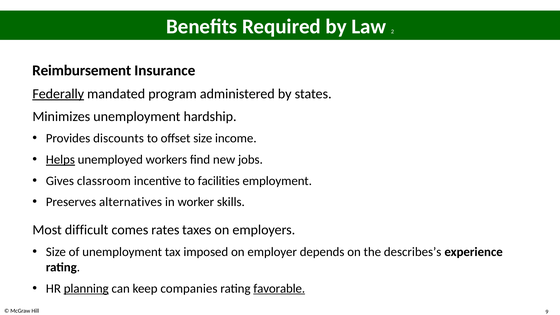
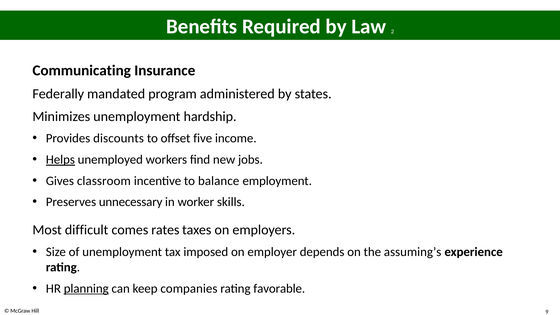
Reimbursement: Reimbursement -> Communicating
Federally underline: present -> none
offset size: size -> five
facilities: facilities -> balance
alternatives: alternatives -> unnecessary
describes’s: describes’s -> assuming’s
favorable underline: present -> none
